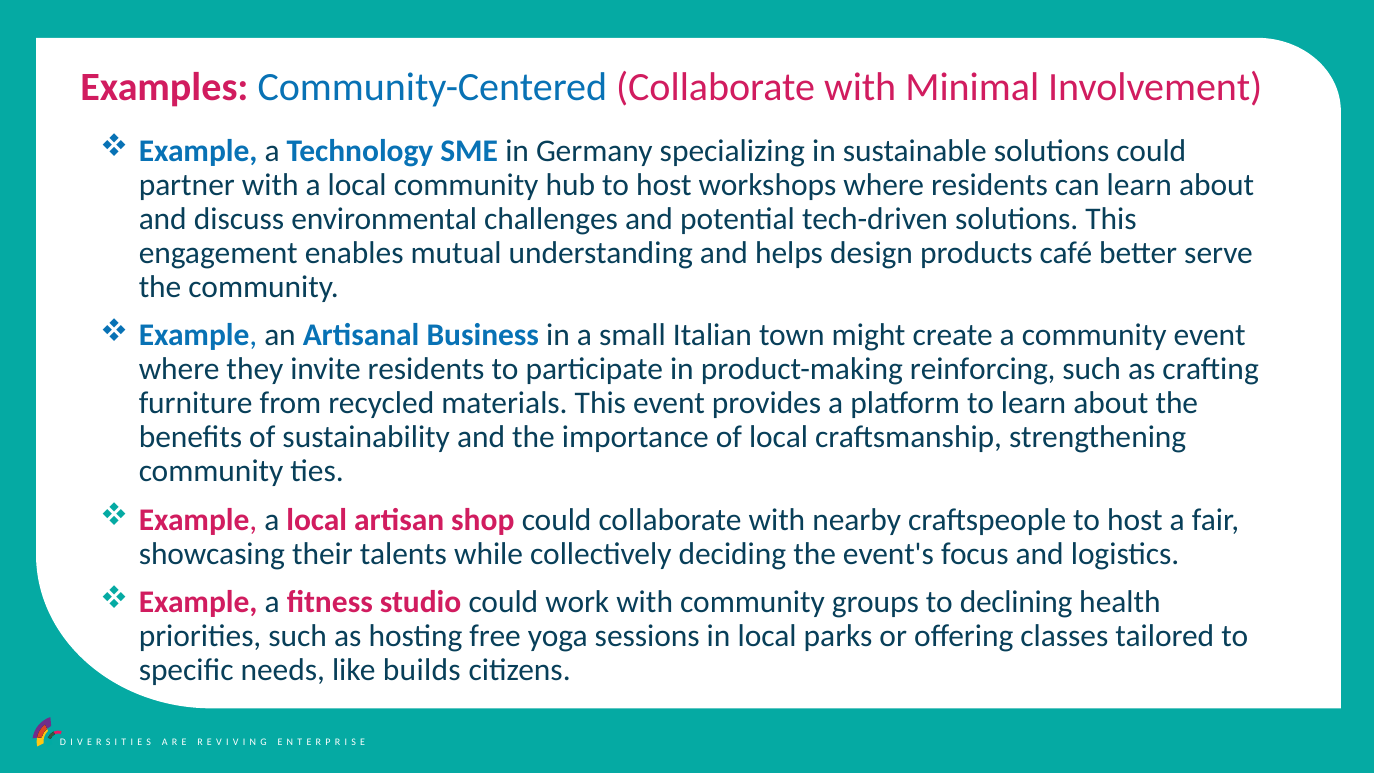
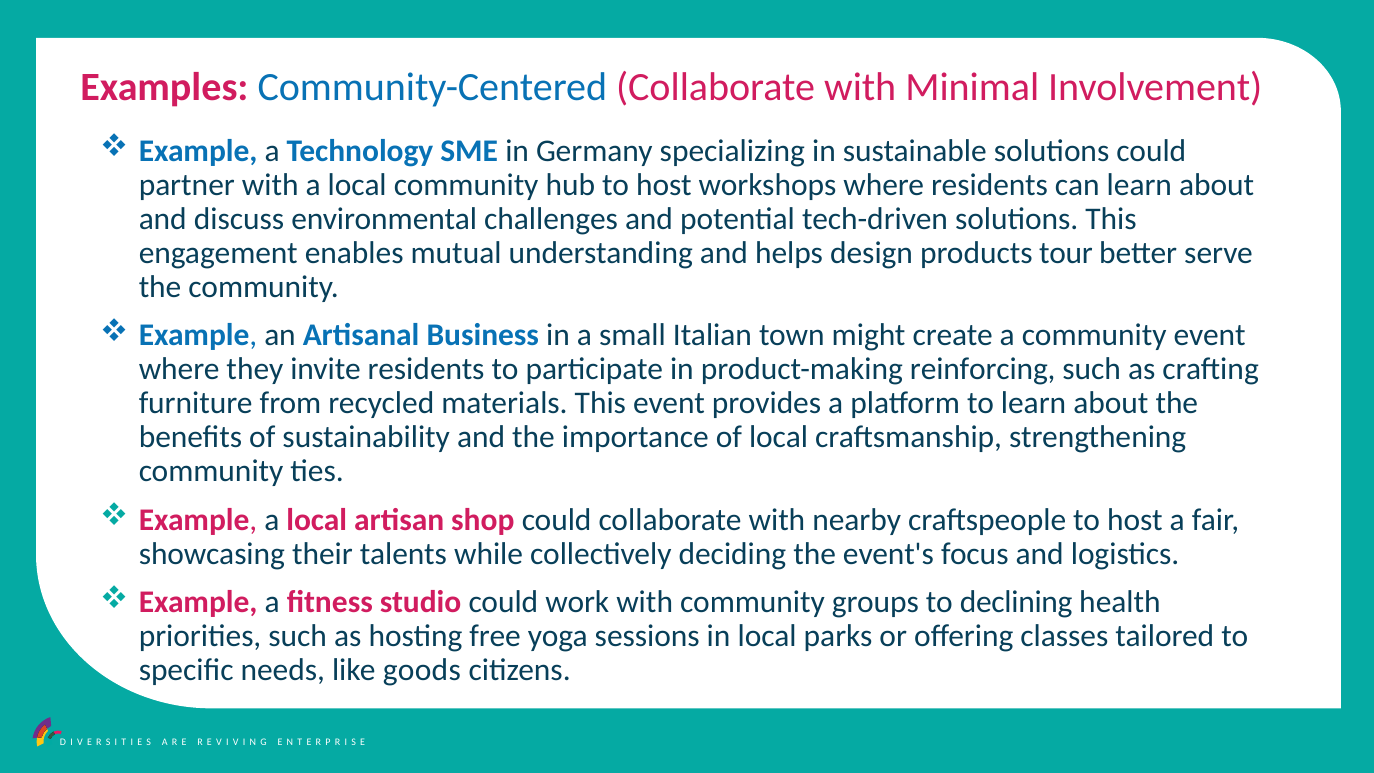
café: café -> tour
builds: builds -> goods
